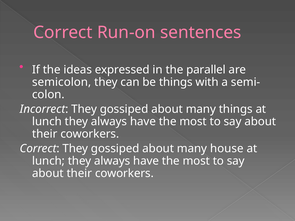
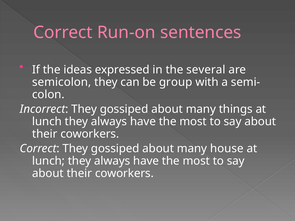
parallel: parallel -> several
be things: things -> group
